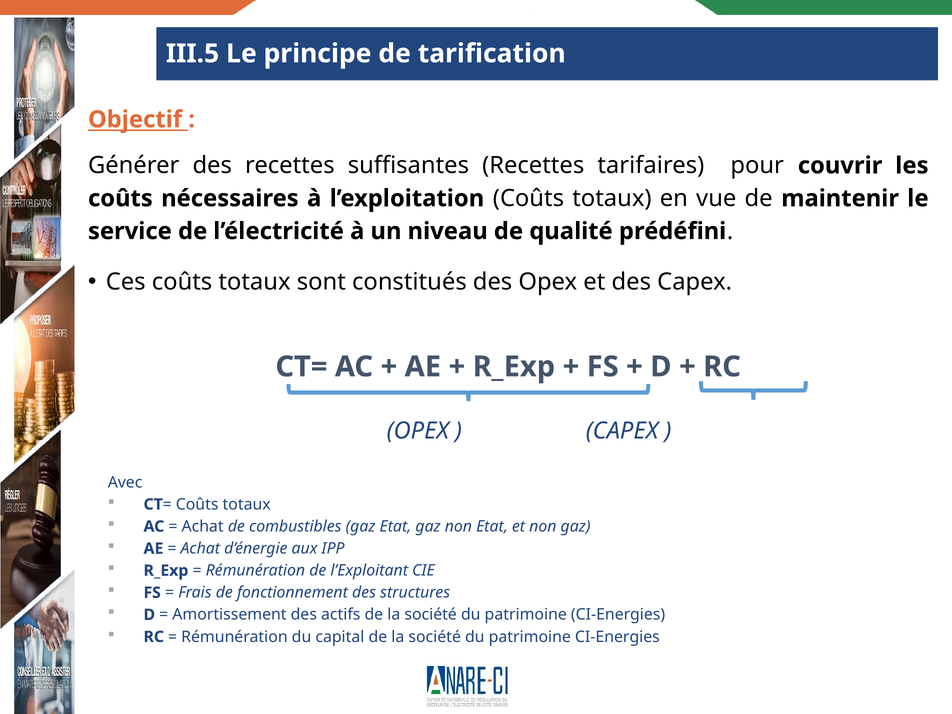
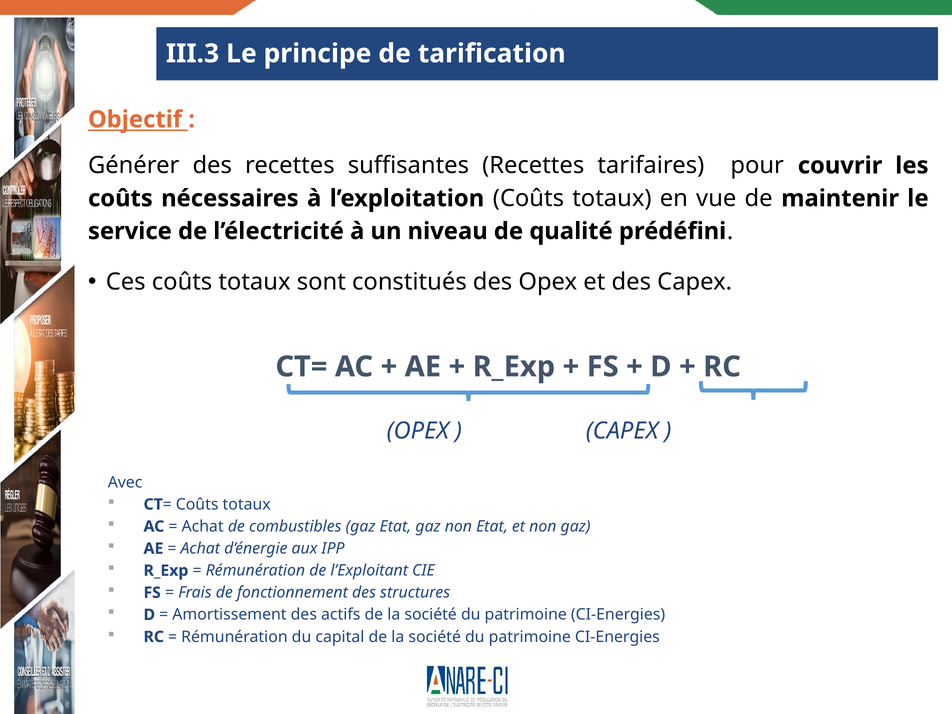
III.5: III.5 -> III.3
